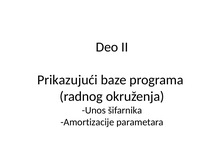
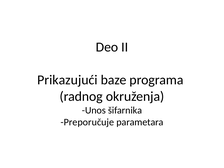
Amortizacije: Amortizacije -> Preporučuje
